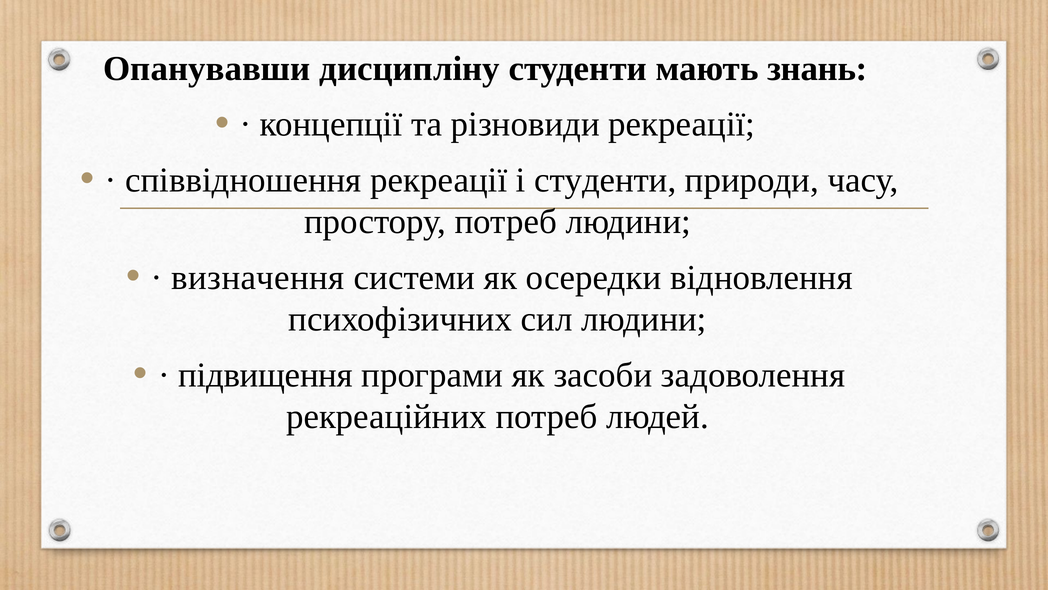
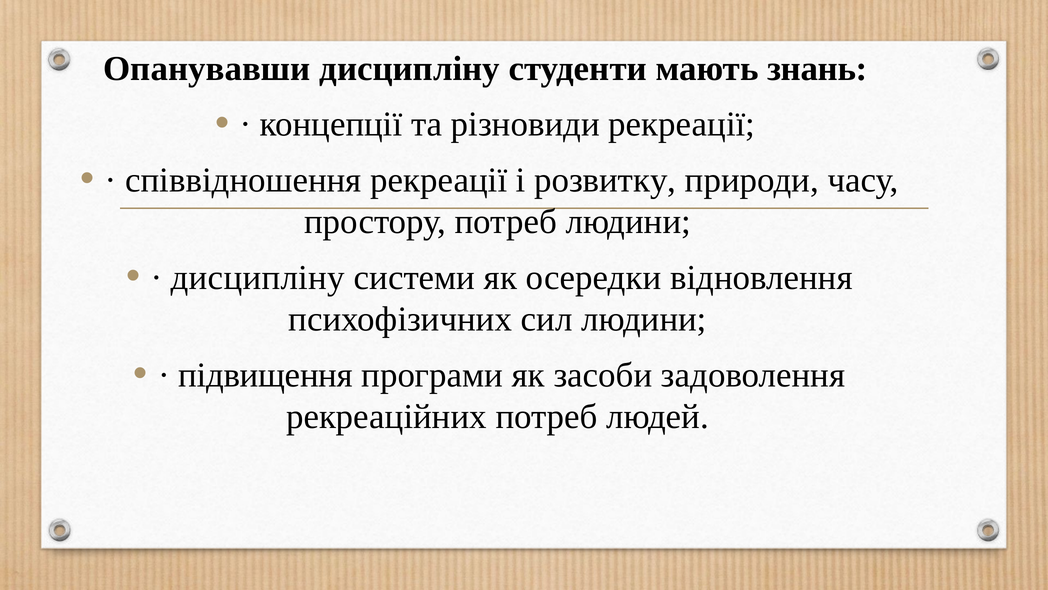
і студенти: студенти -> розвитку
визначення at (258, 277): визначення -> дисципліну
